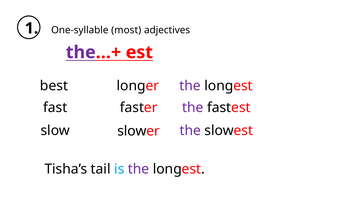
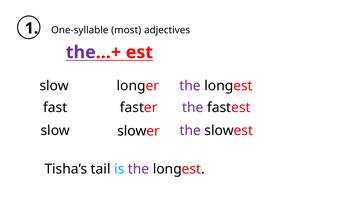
best at (54, 86): best -> slow
